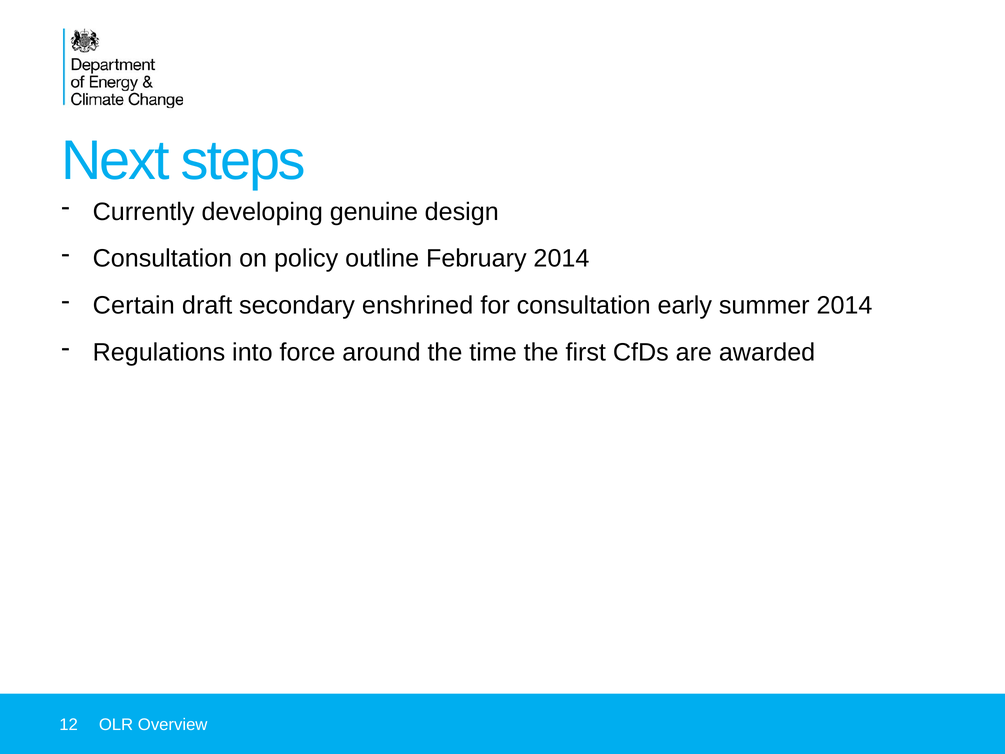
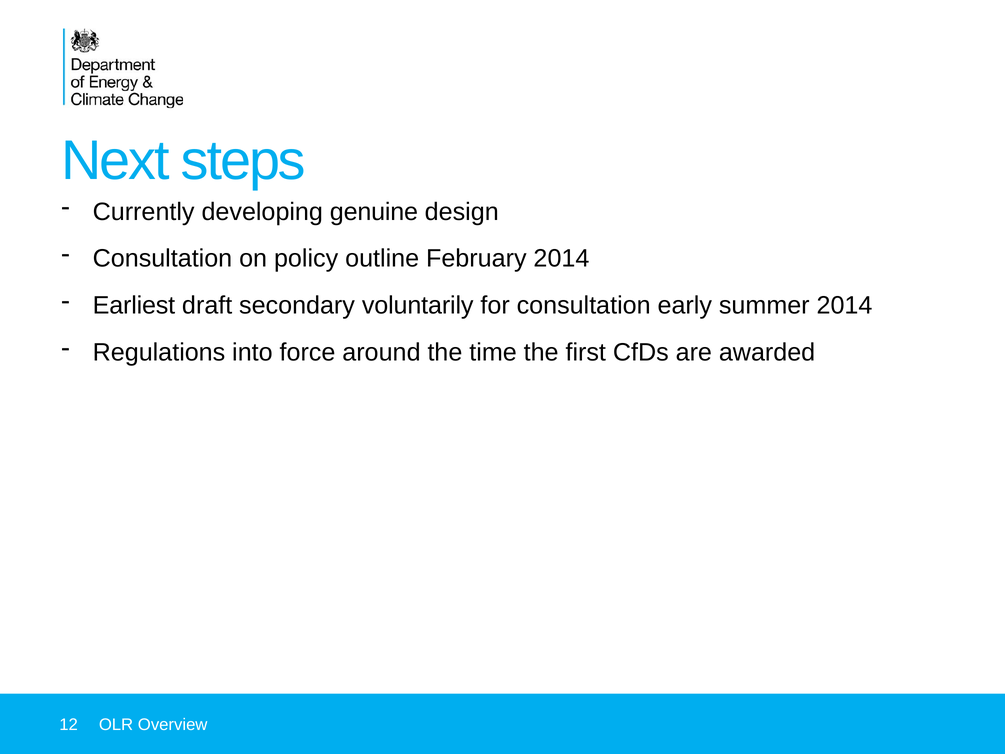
Certain: Certain -> Earliest
enshrined: enshrined -> voluntarily
